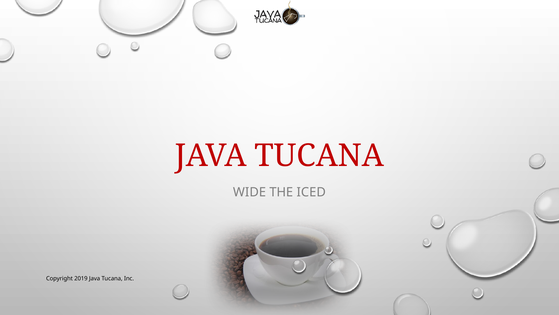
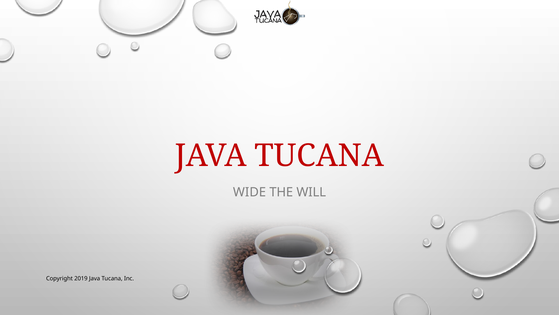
ICED: ICED -> WILL
